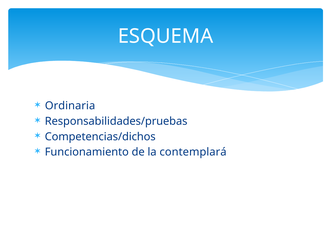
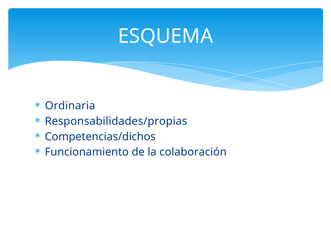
Responsabilidades/pruebas: Responsabilidades/pruebas -> Responsabilidades/propias
contemplará: contemplará -> colaboración
